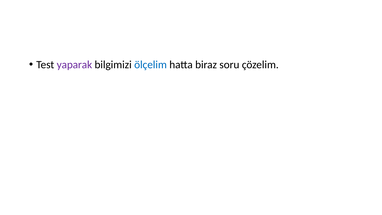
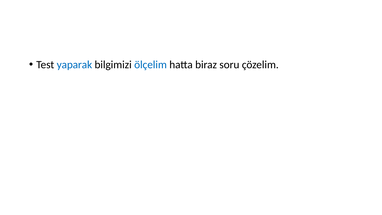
yaparak colour: purple -> blue
